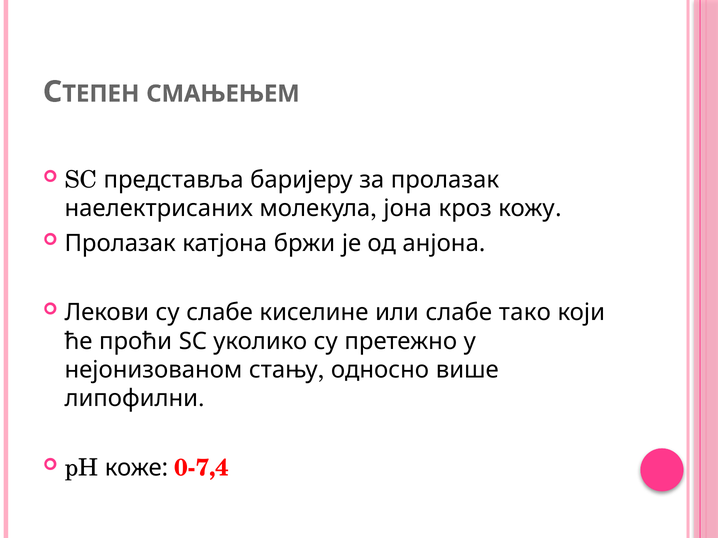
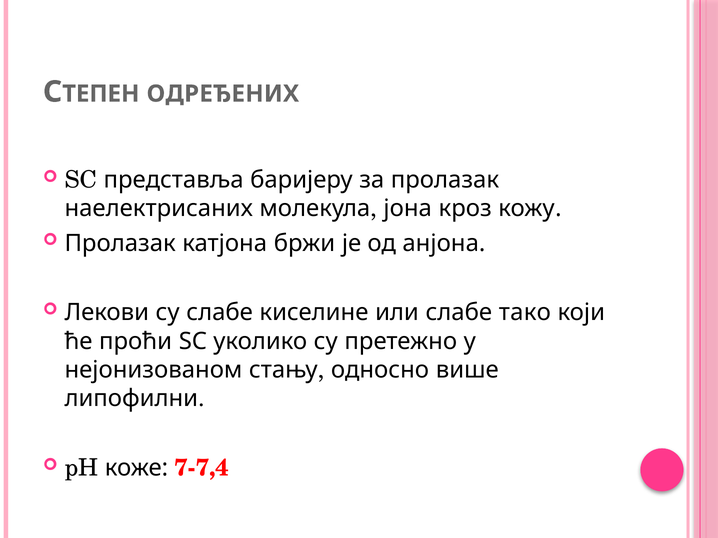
СМАЊЕЊЕМ: СМАЊЕЊЕМ -> ОДРЕЂЕНИХ
0-7,4: 0-7,4 -> 7-7,4
